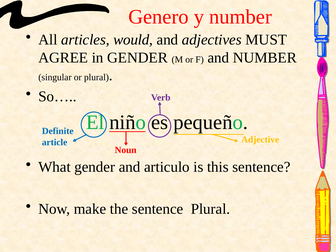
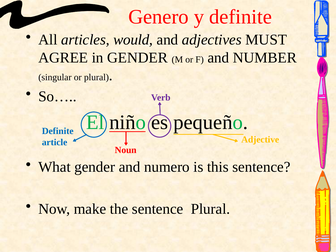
y number: number -> definite
articulo: articulo -> numero
